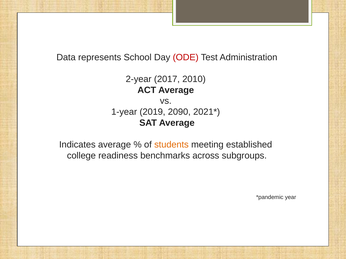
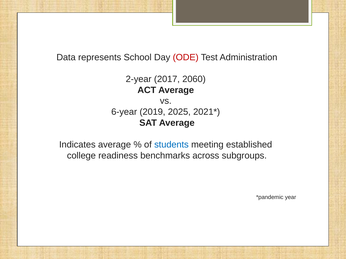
2010: 2010 -> 2060
1-year: 1-year -> 6-year
2090: 2090 -> 2025
students colour: orange -> blue
